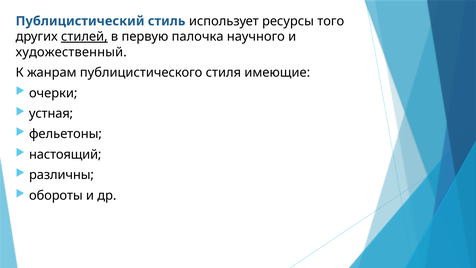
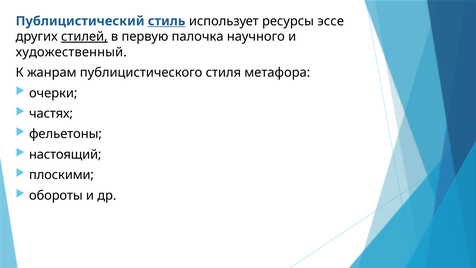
стиль underline: none -> present
того: того -> эссе
имеющие: имеющие -> метафора
устная: устная -> частях
различны: различны -> плоскими
